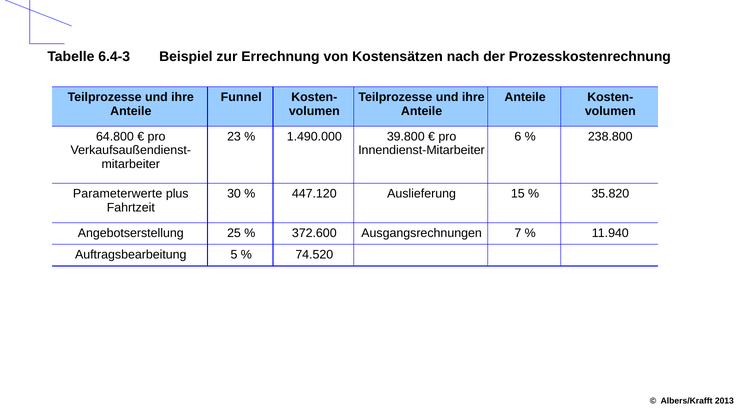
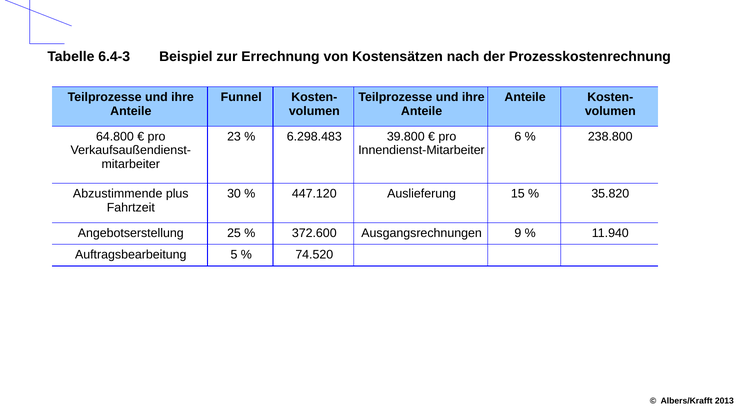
1.490.000: 1.490.000 -> 6.298.483
Parameterwerte: Parameterwerte -> Abzustimmende
7: 7 -> 9
